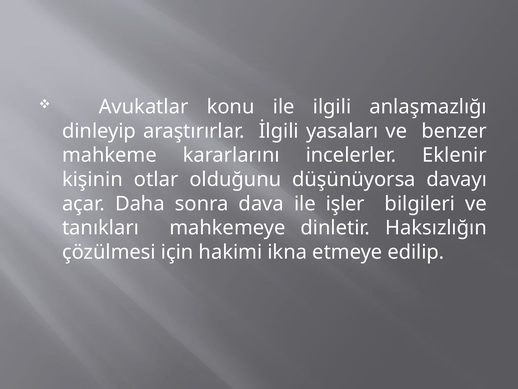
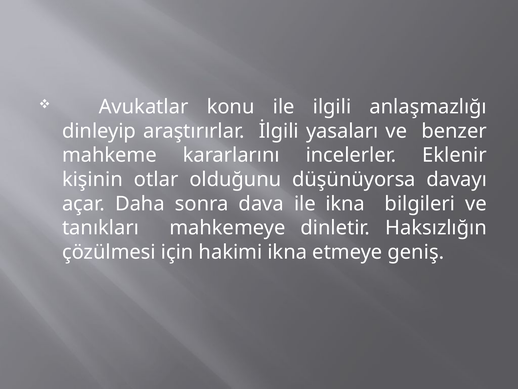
ile işler: işler -> ikna
edilip: edilip -> geniş
